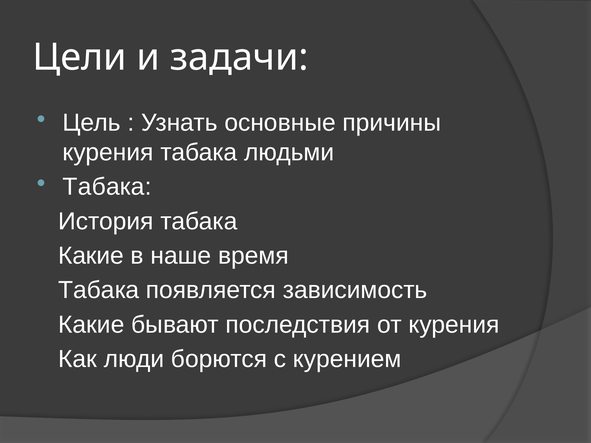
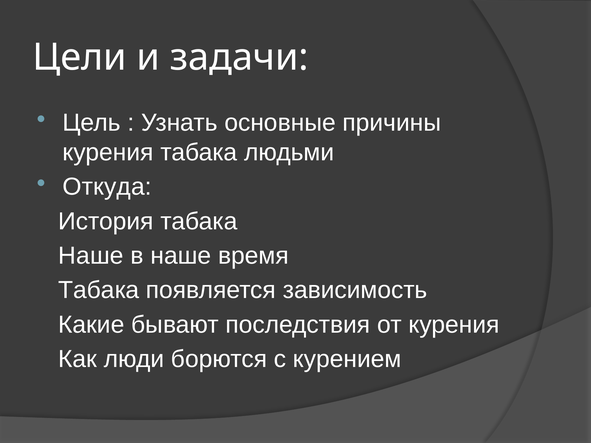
Табака at (107, 187): Табака -> Откуда
Какие at (91, 256): Какие -> Наше
